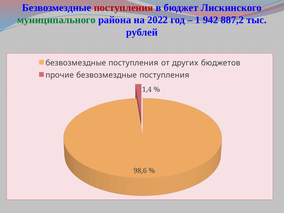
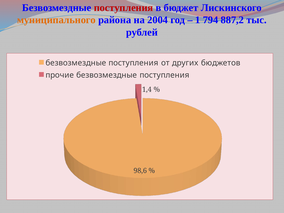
муниципального colour: green -> orange
2022: 2022 -> 2004
942: 942 -> 794
